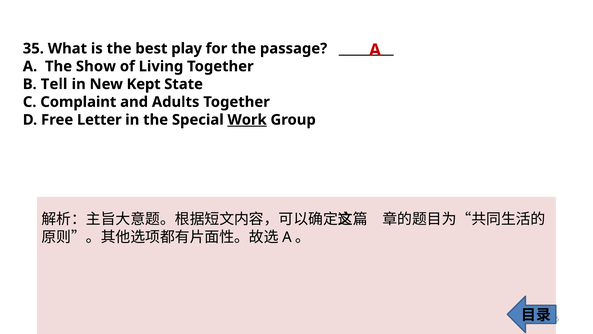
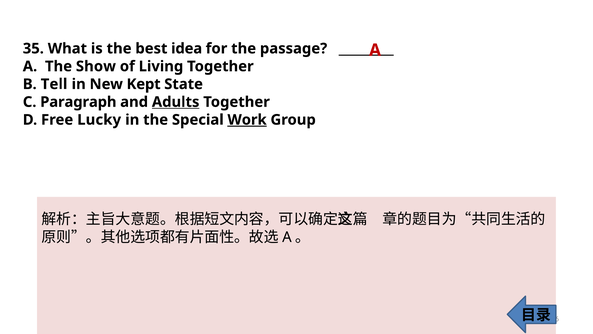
play: play -> idea
Complaint: Complaint -> Paragraph
Adults underline: none -> present
Letter: Letter -> Lucky
